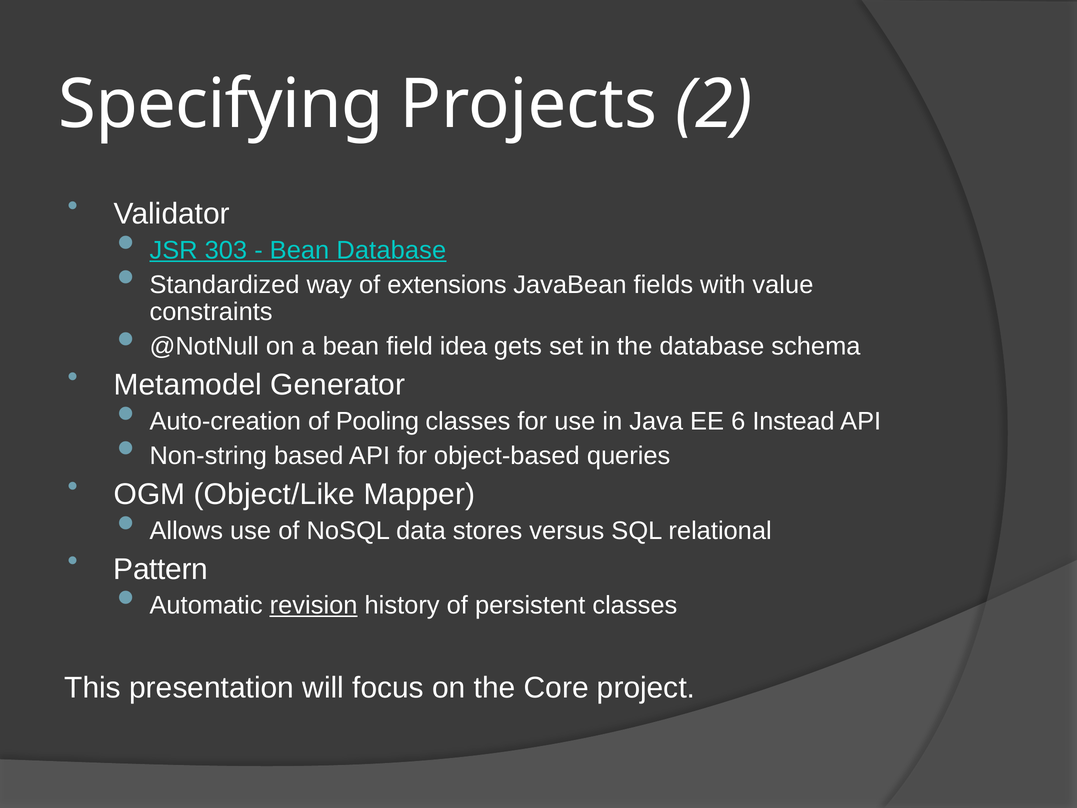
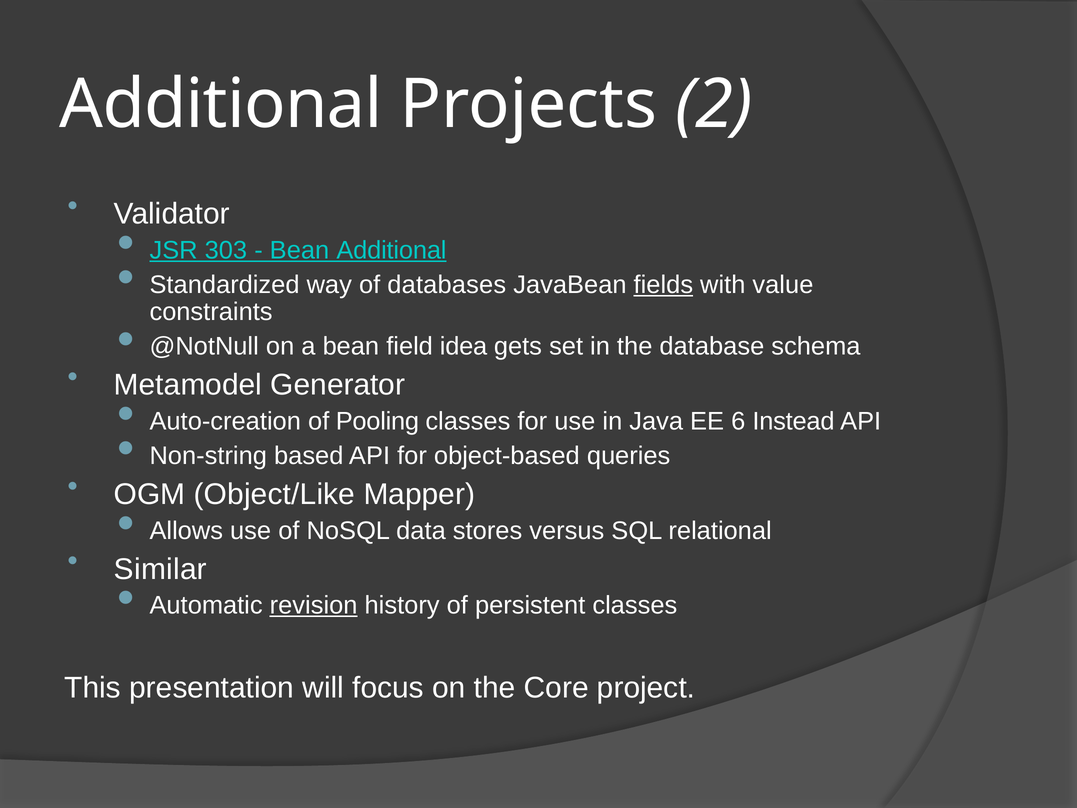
Specifying at (221, 104): Specifying -> Additional
Bean Database: Database -> Additional
extensions: extensions -> databases
fields underline: none -> present
Pattern: Pattern -> Similar
